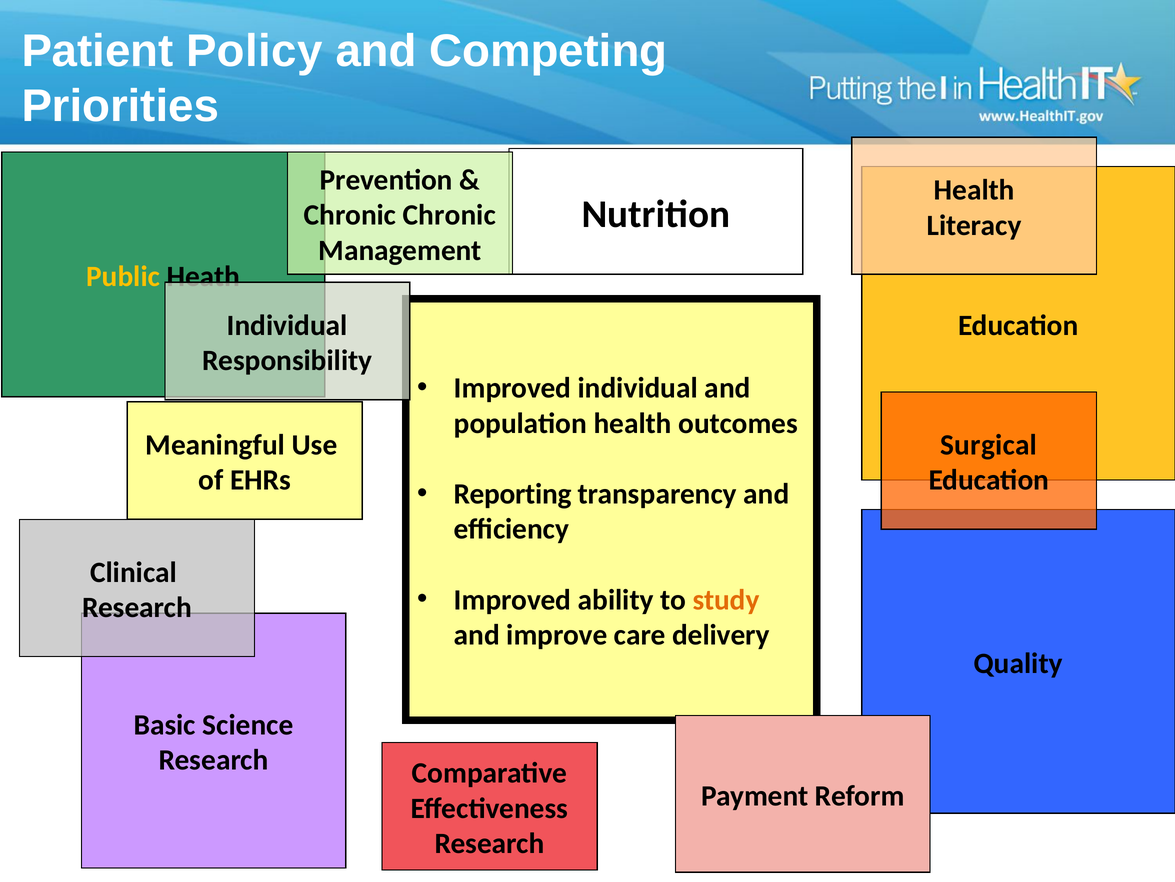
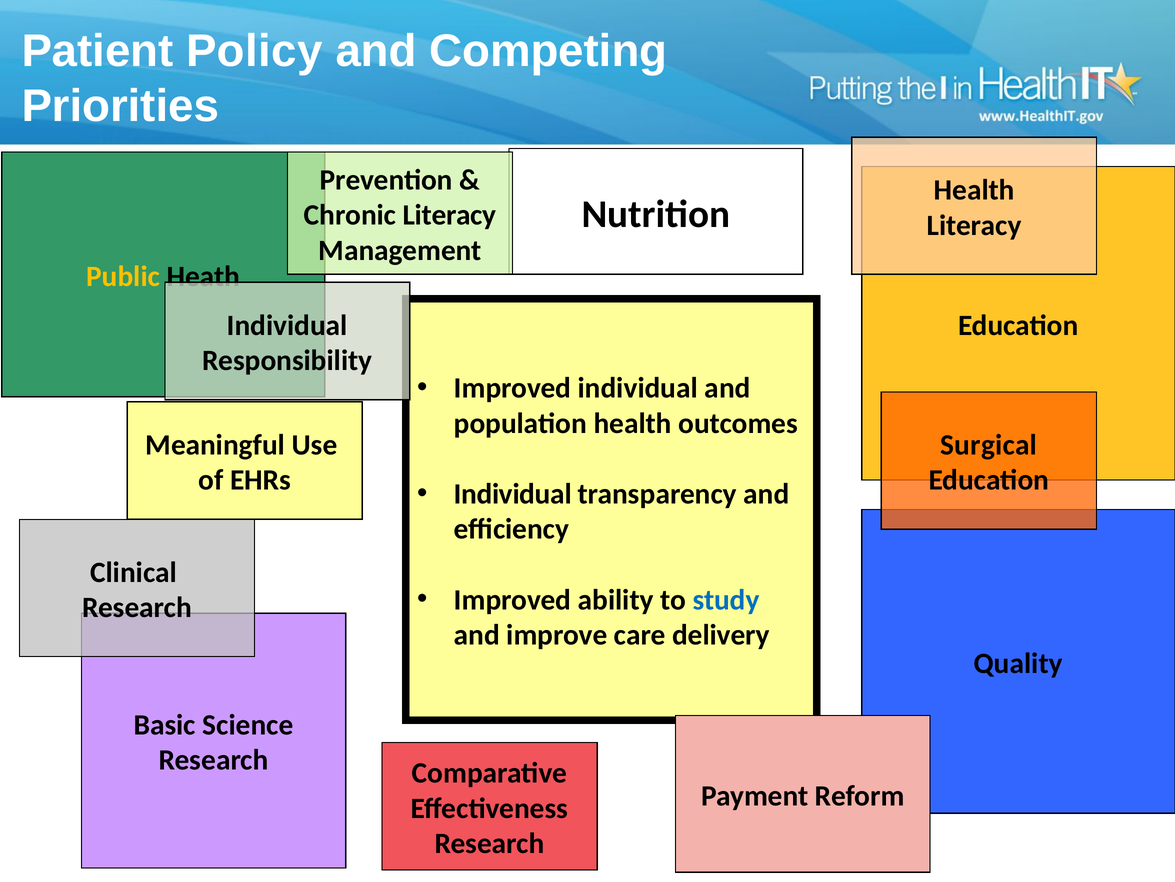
Chronic Chronic: Chronic -> Literacy
Reporting at (513, 494): Reporting -> Individual
study colour: orange -> blue
